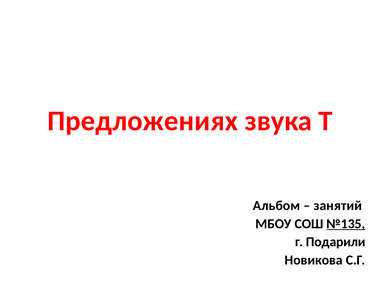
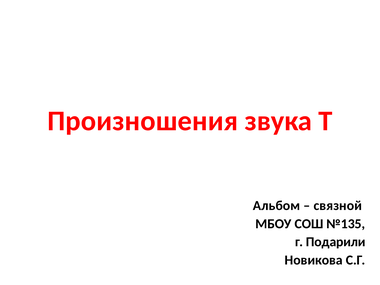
Предложениях: Предложениях -> Произношения
занятий: занятий -> связной
№135 underline: present -> none
